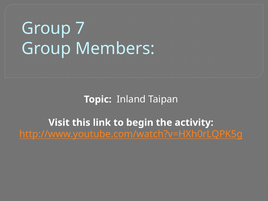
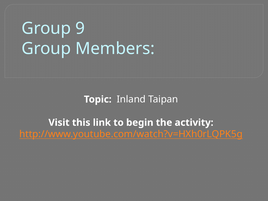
7: 7 -> 9
